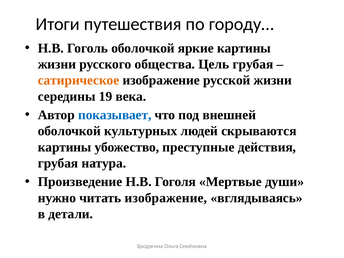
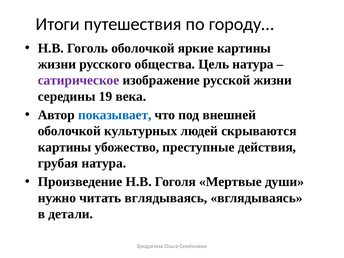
Цель грубая: грубая -> натура
сатирическое colour: orange -> purple
читать изображение: изображение -> вглядываясь
